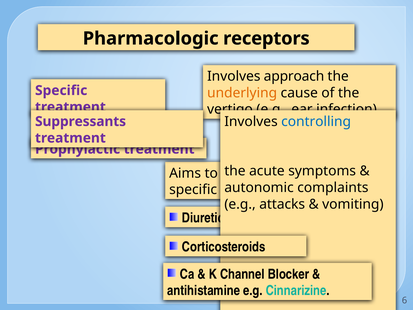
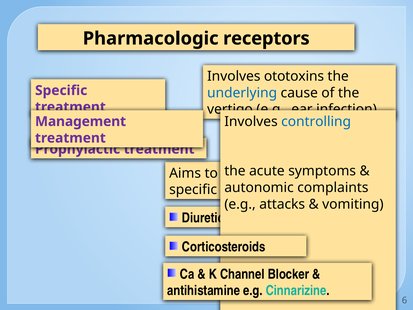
approach: approach -> ototoxins
underlying colour: orange -> blue
Suppressants: Suppressants -> Management
